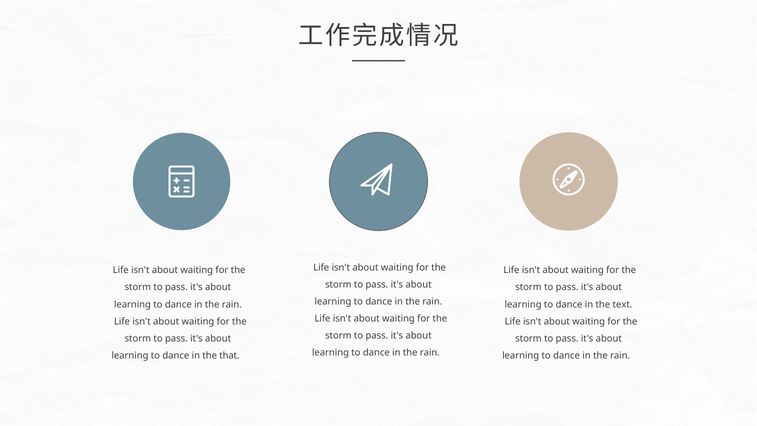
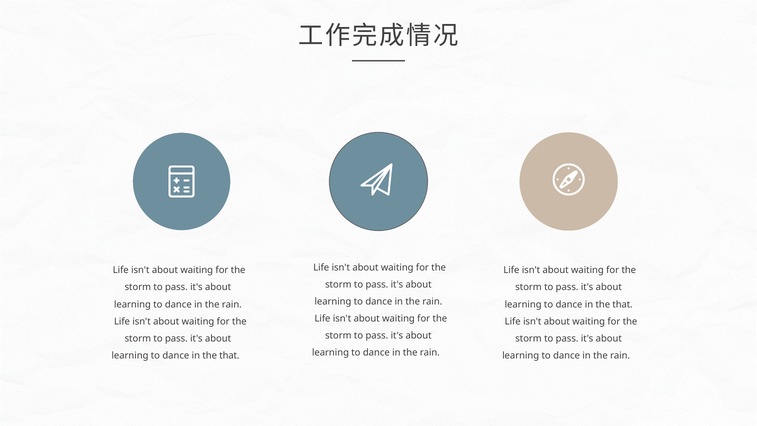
text at (623, 304): text -> that
